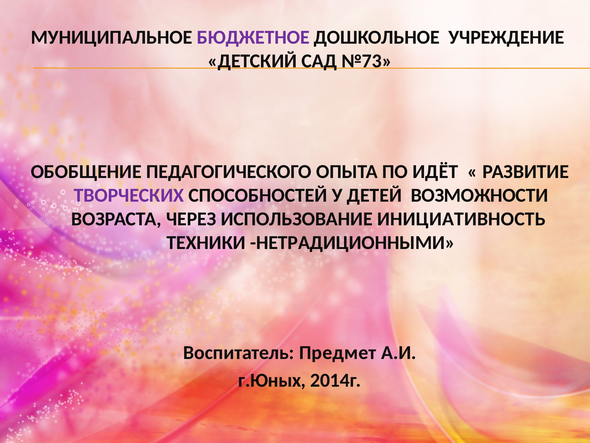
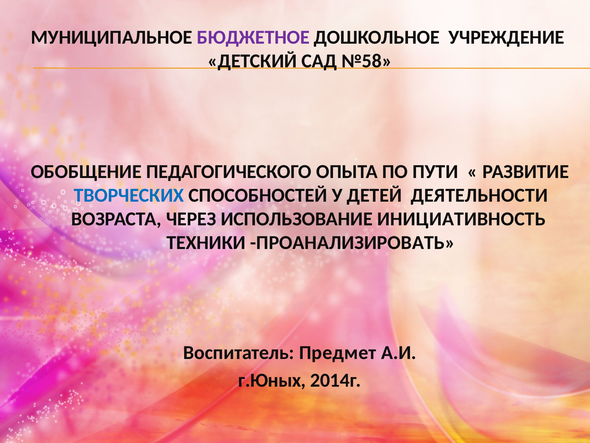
№73: №73 -> №58
ИДЁТ: ИДЁТ -> ПУТИ
ТВОРЧЕСКИХ colour: purple -> blue
ВОЗМОЖНОСТИ: ВОЗМОЖНОСТИ -> ДЕЯТЕЛЬНОСТИ
НЕТРАДИЦИОННЫМИ: НЕТРАДИЦИОННЫМИ -> ПРОАНАЛИЗИРОВАТЬ
